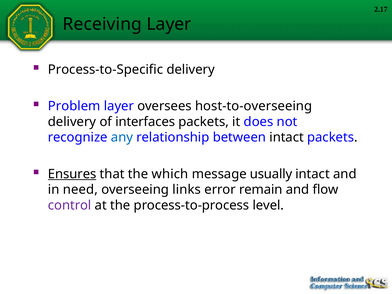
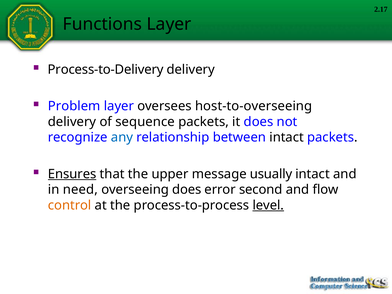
Receiving: Receiving -> Functions
Process-to-Specific: Process-to-Specific -> Process-to-Delivery
interfaces: interfaces -> sequence
which: which -> upper
overseeing links: links -> does
remain: remain -> second
control colour: purple -> orange
level underline: none -> present
